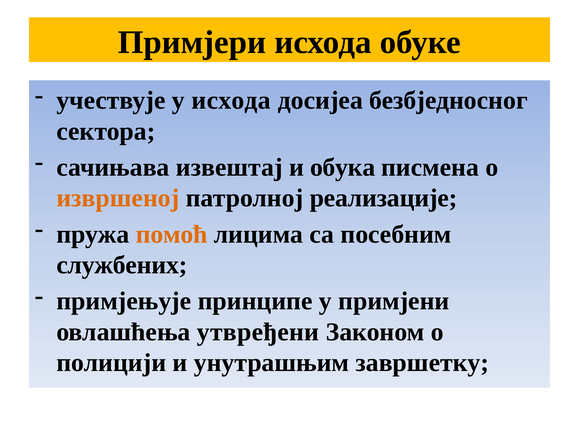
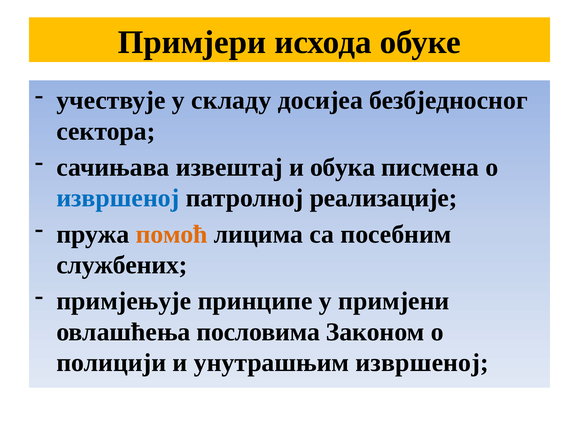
у исхода: исхода -> складу
извршеној at (118, 198) colour: orange -> blue
утвређени: утвређени -> пословима
унутрашњим завршетку: завршетку -> извршеној
